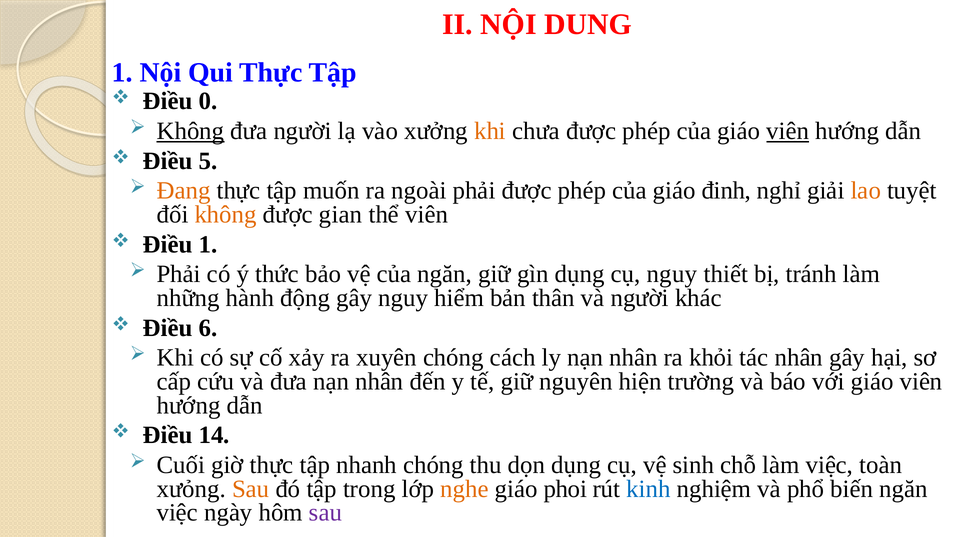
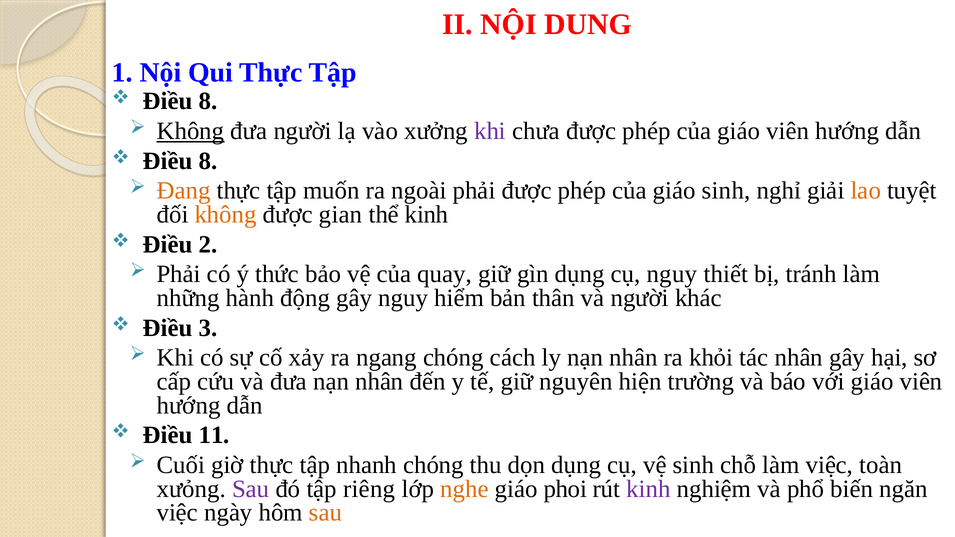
0 at (208, 101): 0 -> 8
khi at (490, 131) colour: orange -> purple
viên at (788, 131) underline: present -> none
5 at (208, 161): 5 -> 8
giáo đinh: đinh -> sinh
thể viên: viên -> kinh
Điều 1: 1 -> 2
của ngăn: ngăn -> quay
6: 6 -> 3
xuyên: xuyên -> ngang
14: 14 -> 11
Sau at (251, 489) colour: orange -> purple
trong: trong -> riêng
kinh at (649, 489) colour: blue -> purple
sau at (326, 513) colour: purple -> orange
